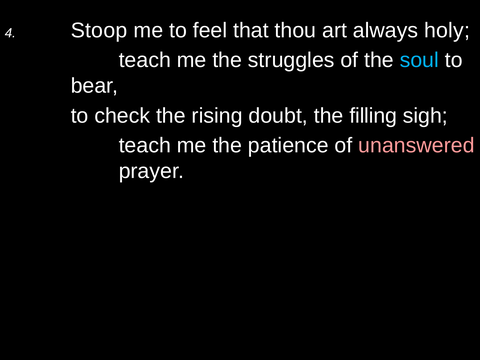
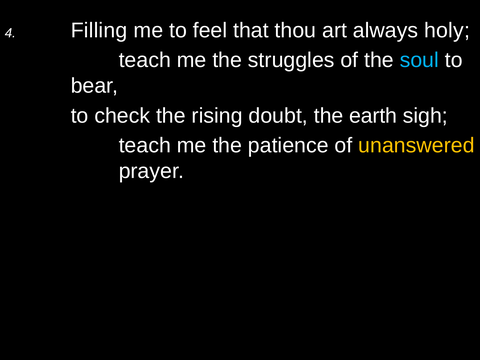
Stoop: Stoop -> Filling
filling: filling -> earth
unanswered colour: pink -> yellow
